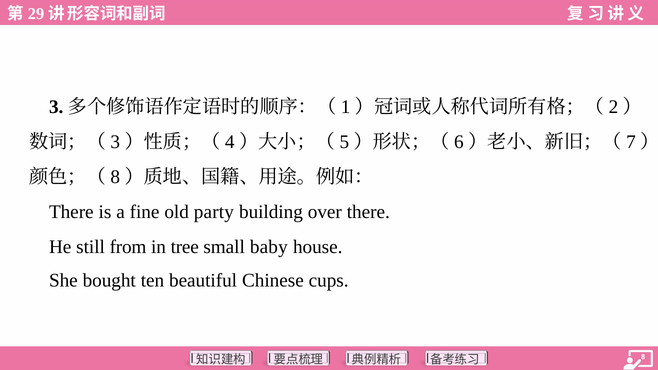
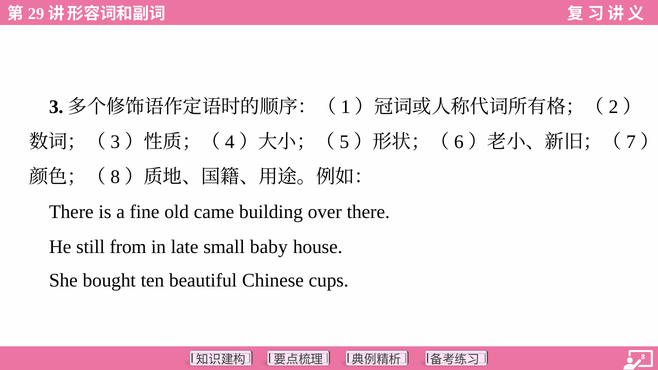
party: party -> came
tree: tree -> late
